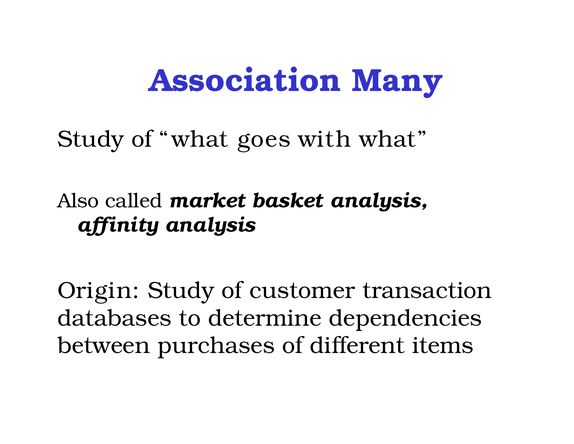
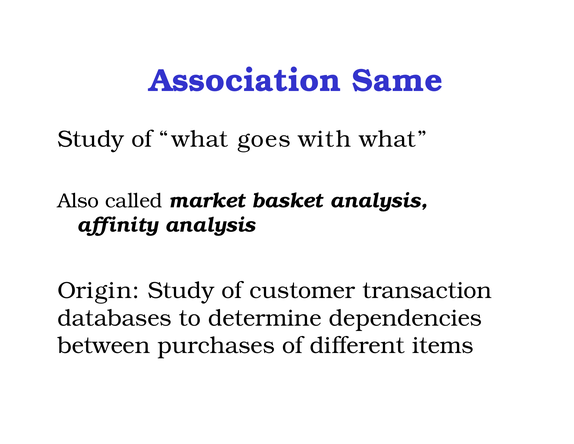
Many: Many -> Same
